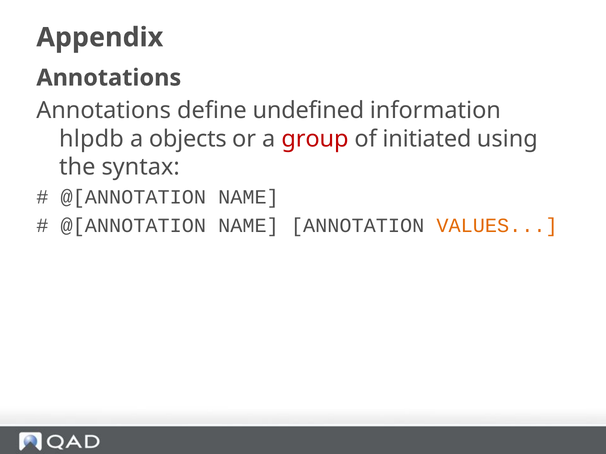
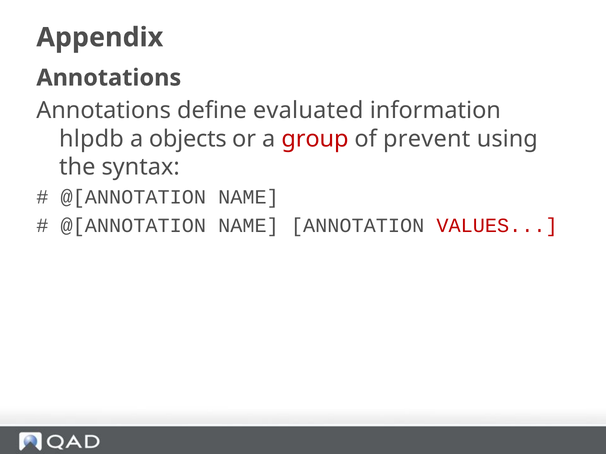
undefined: undefined -> evaluated
initiated: initiated -> prevent
VALUES colour: orange -> red
